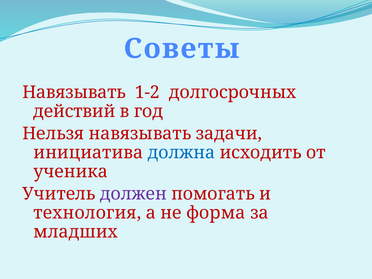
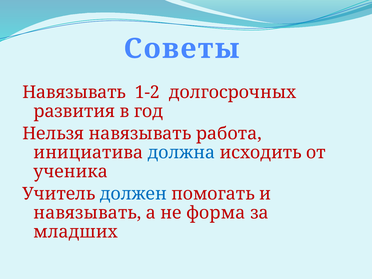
действий: действий -> развития
задачи: задачи -> работа
должен colour: purple -> blue
технология at (87, 213): технология -> навязывать
